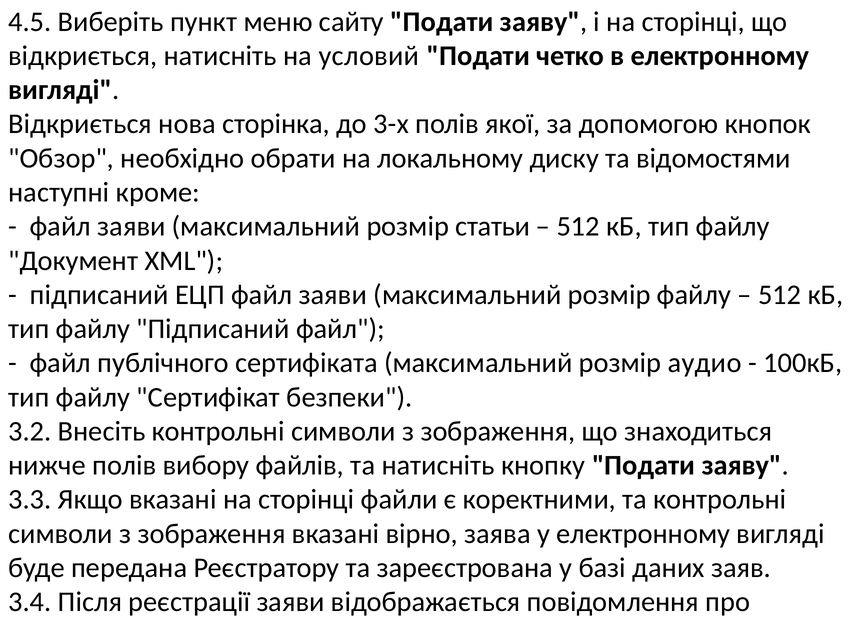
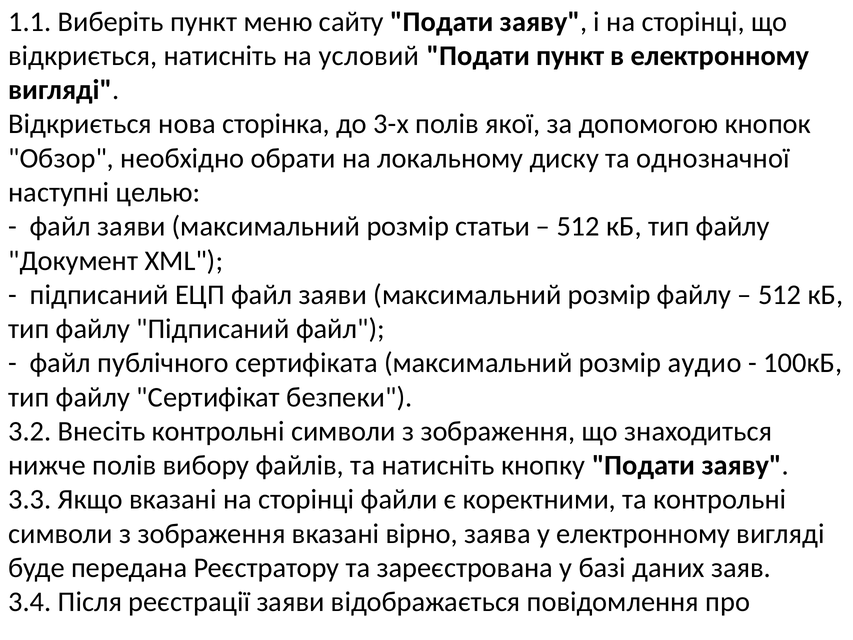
4.5: 4.5 -> 1.1
Подати четко: четко -> пункт
відомостями: відомостями -> однозначної
кроме: кроме -> целью
